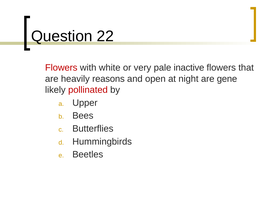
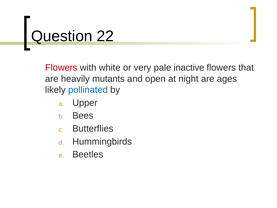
reasons: reasons -> mutants
gene: gene -> ages
pollinated colour: red -> blue
